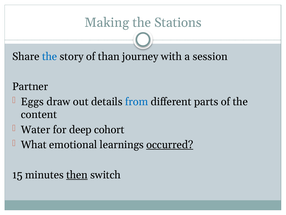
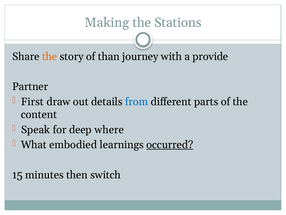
the at (50, 56) colour: blue -> orange
session: session -> provide
Eggs: Eggs -> First
Water: Water -> Speak
cohort: cohort -> where
emotional: emotional -> embodied
then underline: present -> none
